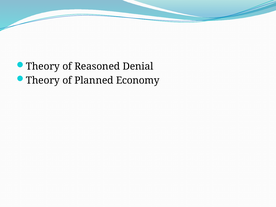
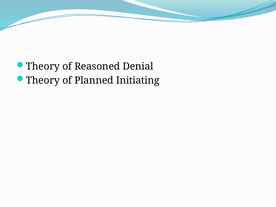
Economy: Economy -> Initiating
